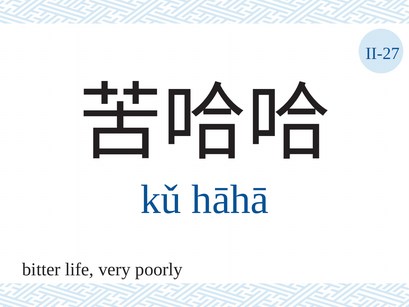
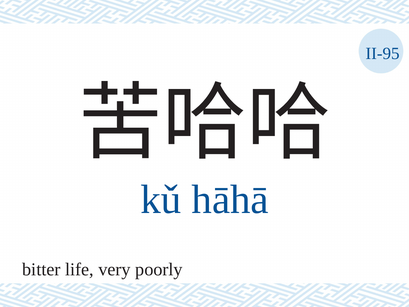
II-27: II-27 -> II-95
